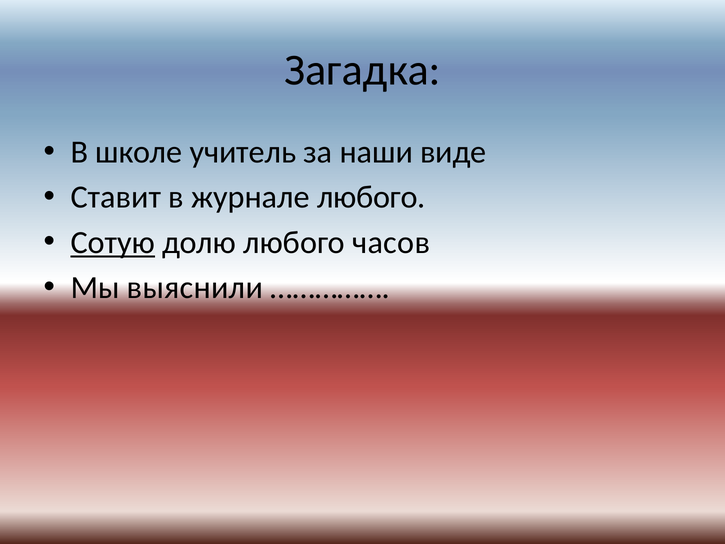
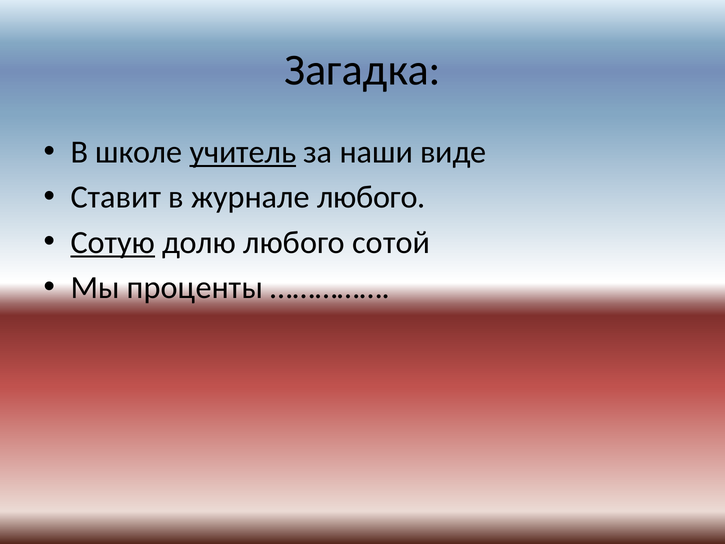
учитель underline: none -> present
часов: часов -> сотой
выяснили: выяснили -> проценты
